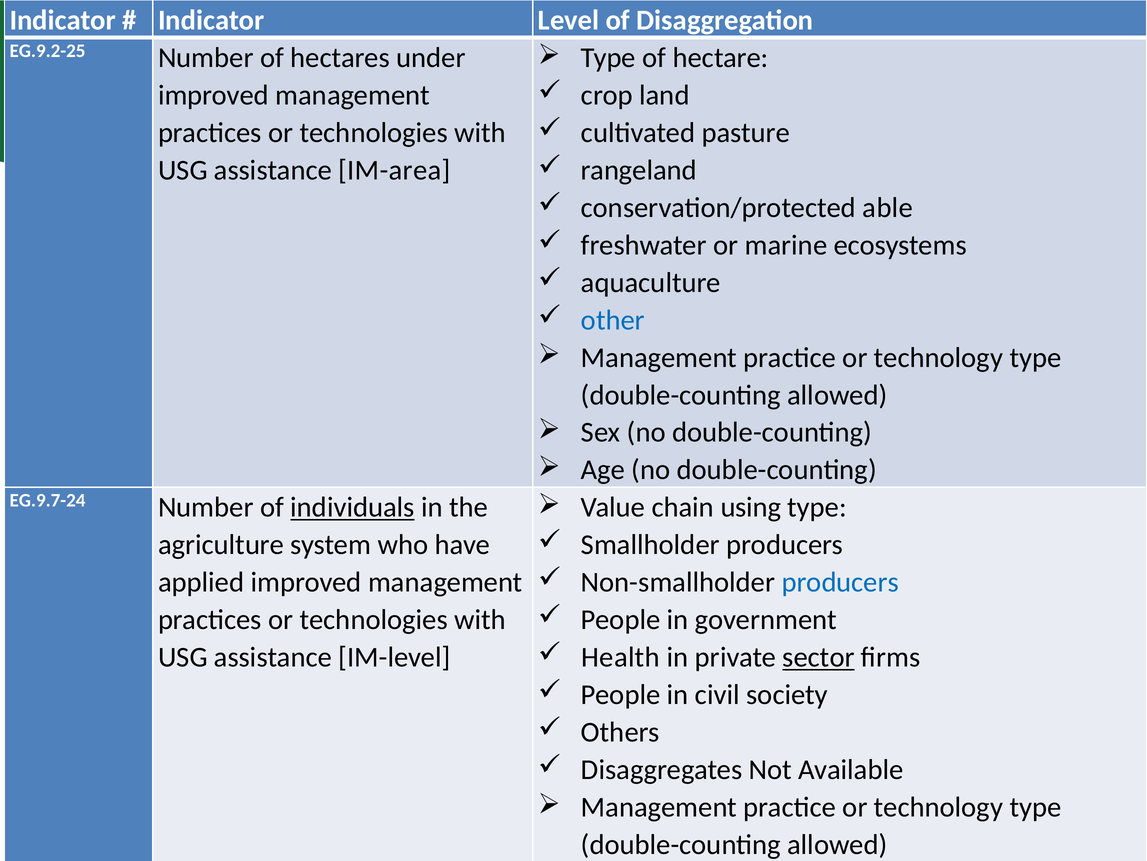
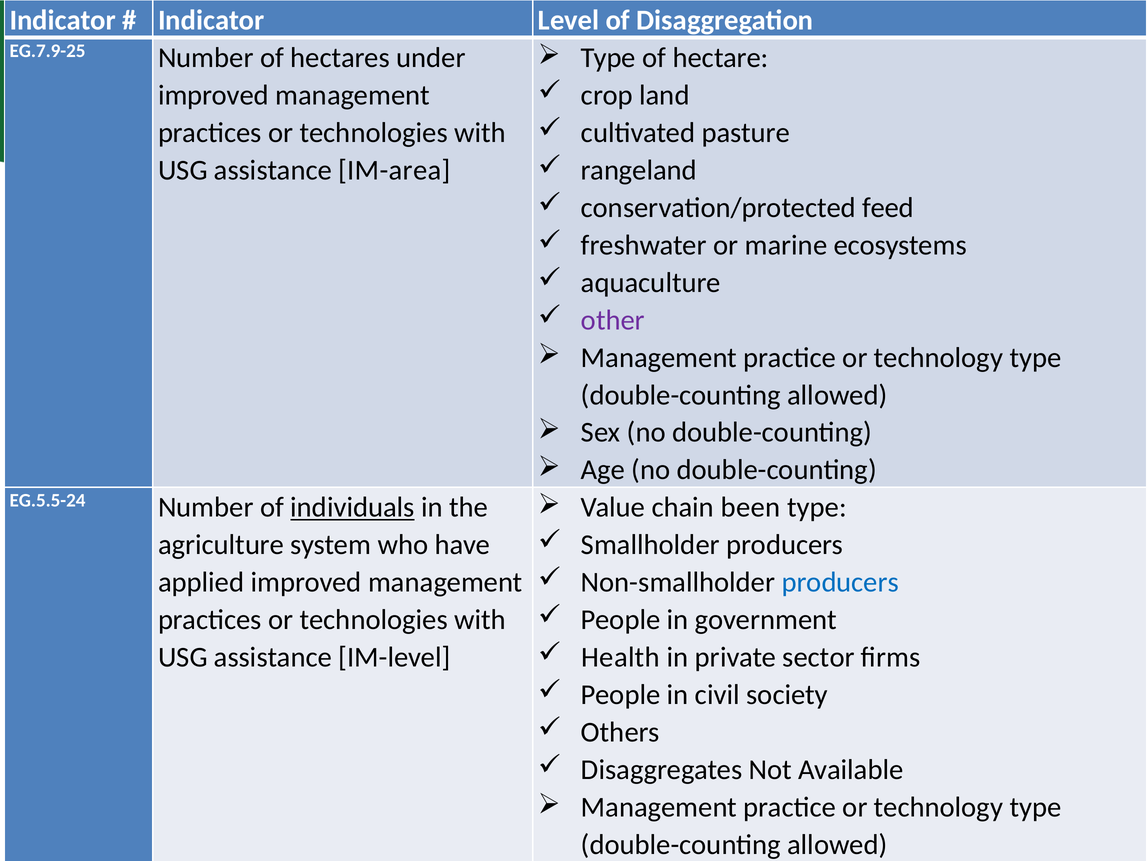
EG.9.2-25: EG.9.2-25 -> EG.7.9-25
able: able -> feed
other colour: blue -> purple
EG.9.7-24: EG.9.7-24 -> EG.5.5-24
using: using -> been
sector underline: present -> none
